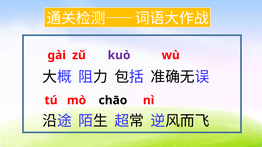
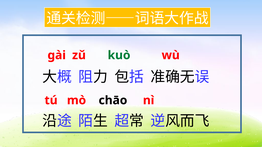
kuò colour: purple -> green
